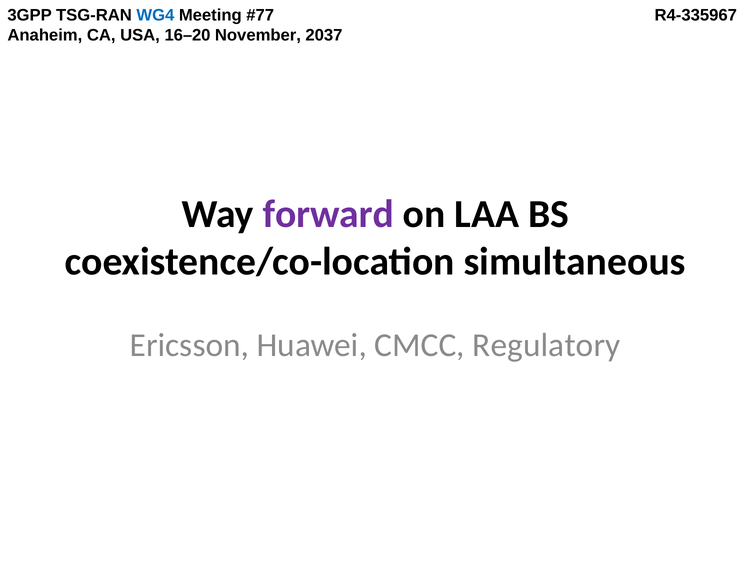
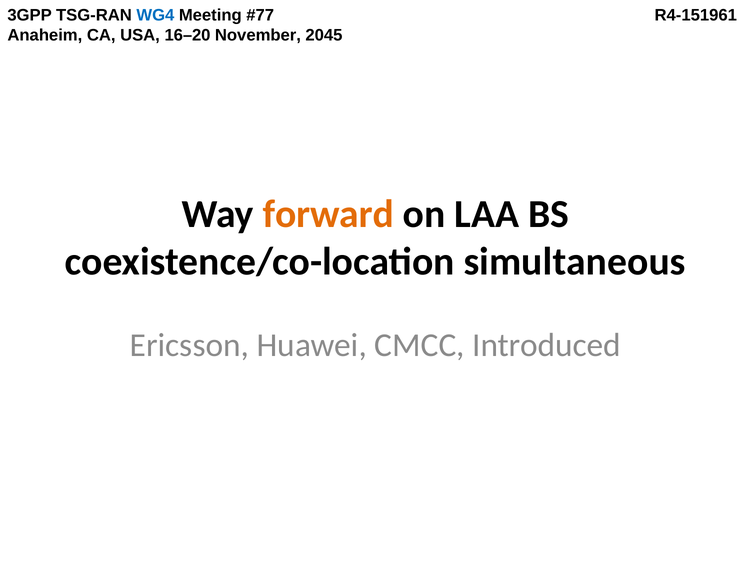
R4-335967: R4-335967 -> R4-151961
2037: 2037 -> 2045
forward colour: purple -> orange
Regulatory: Regulatory -> Introduced
